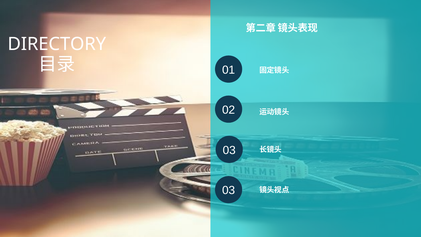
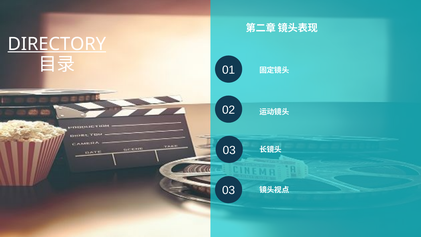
DIRECTORY underline: none -> present
